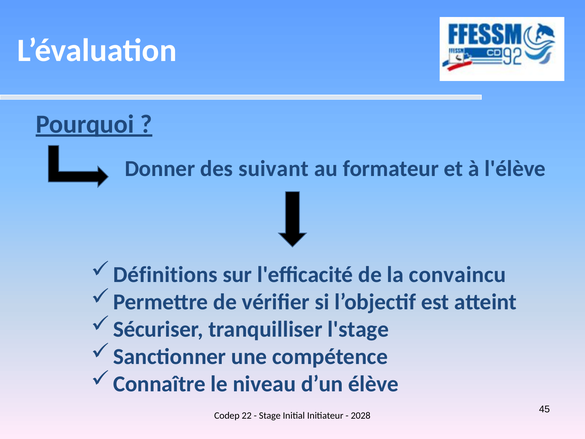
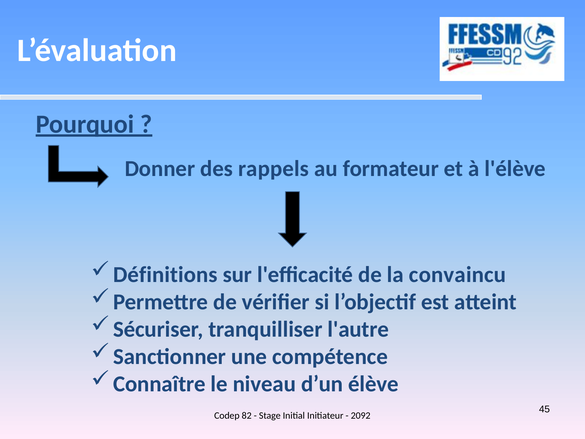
suivant: suivant -> rappels
l'stage: l'stage -> l'autre
22: 22 -> 82
2028: 2028 -> 2092
